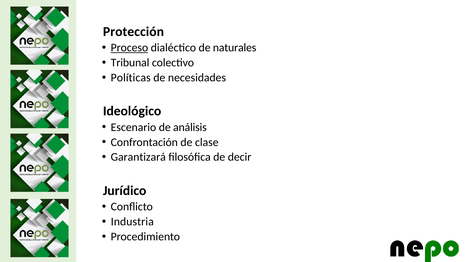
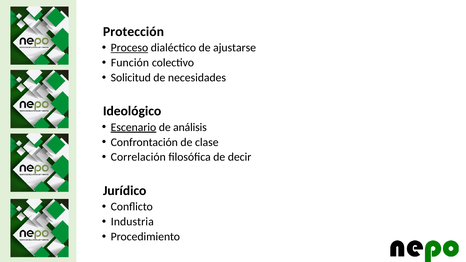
naturales: naturales -> ajustarse
Tribunal: Tribunal -> Función
Políticas: Políticas -> Solicitud
Escenario underline: none -> present
Garantizará: Garantizará -> Correlación
